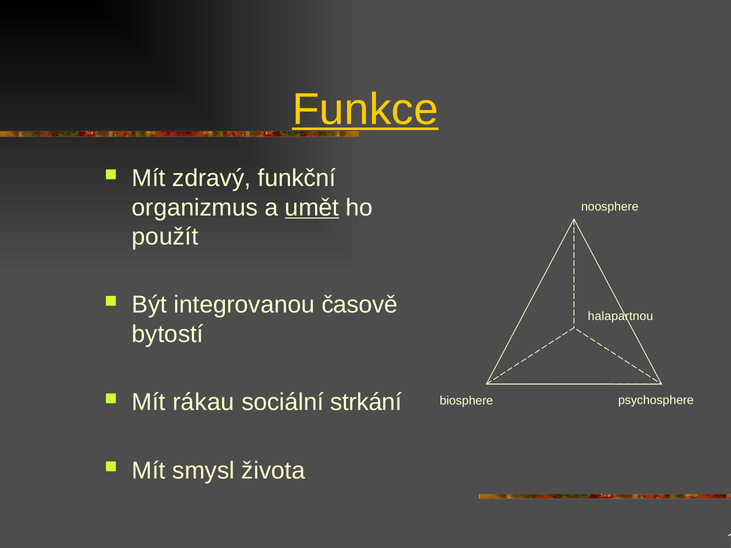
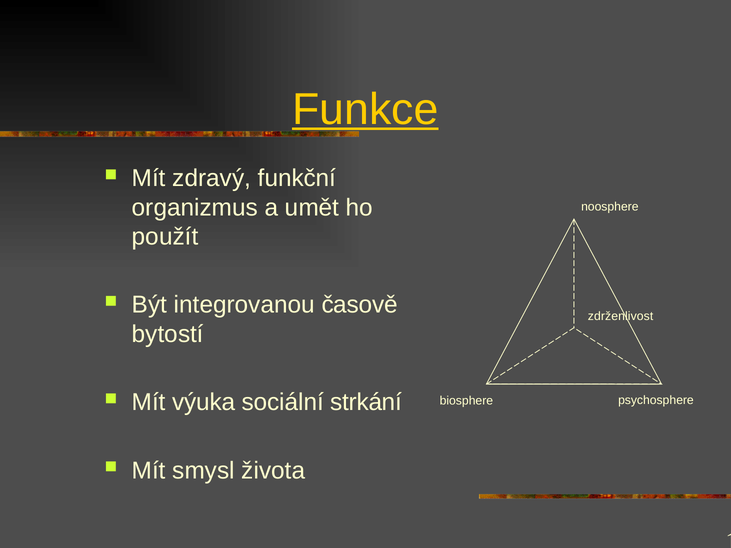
umět underline: present -> none
halapartnou: halapartnou -> zdrženlivost
rákau: rákau -> výuka
